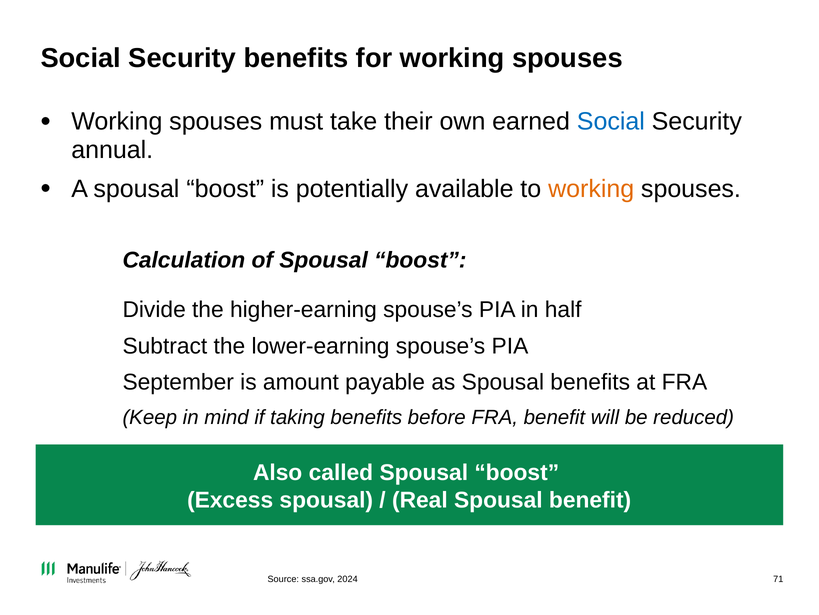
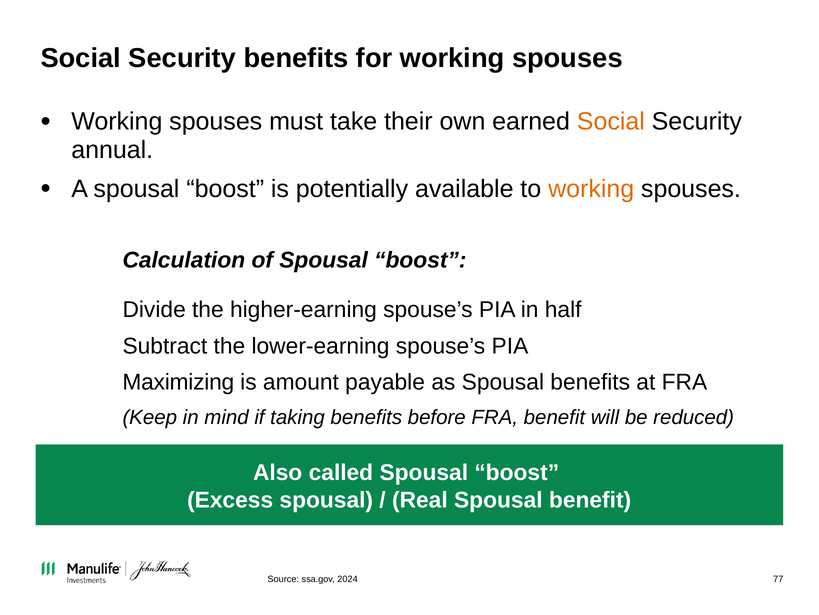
Social at (611, 121) colour: blue -> orange
September: September -> Maximizing
71: 71 -> 77
